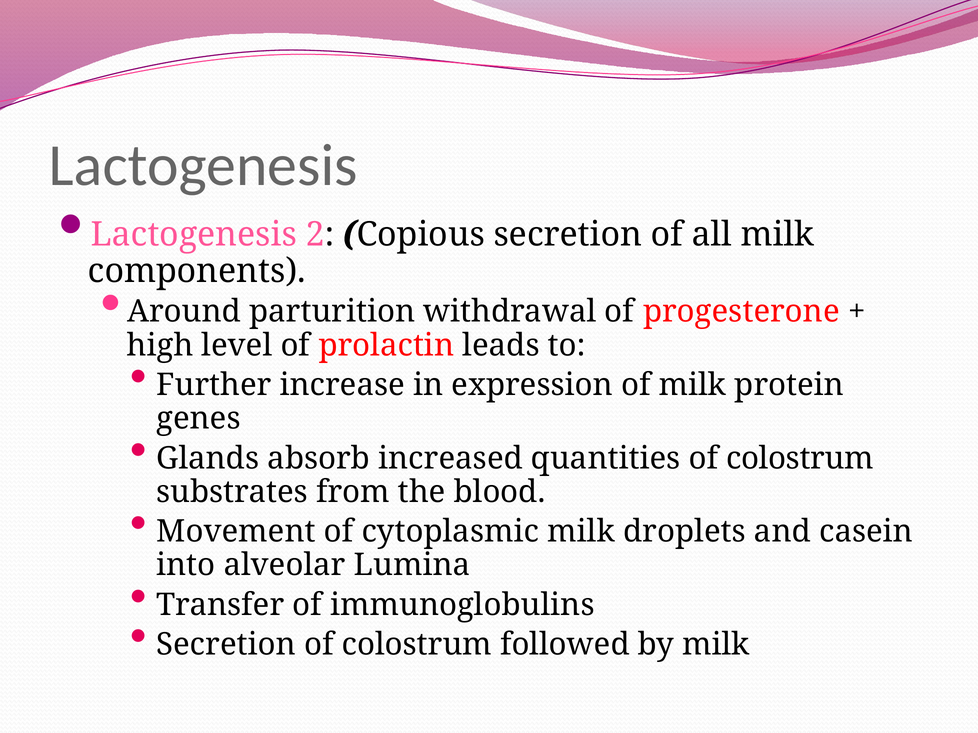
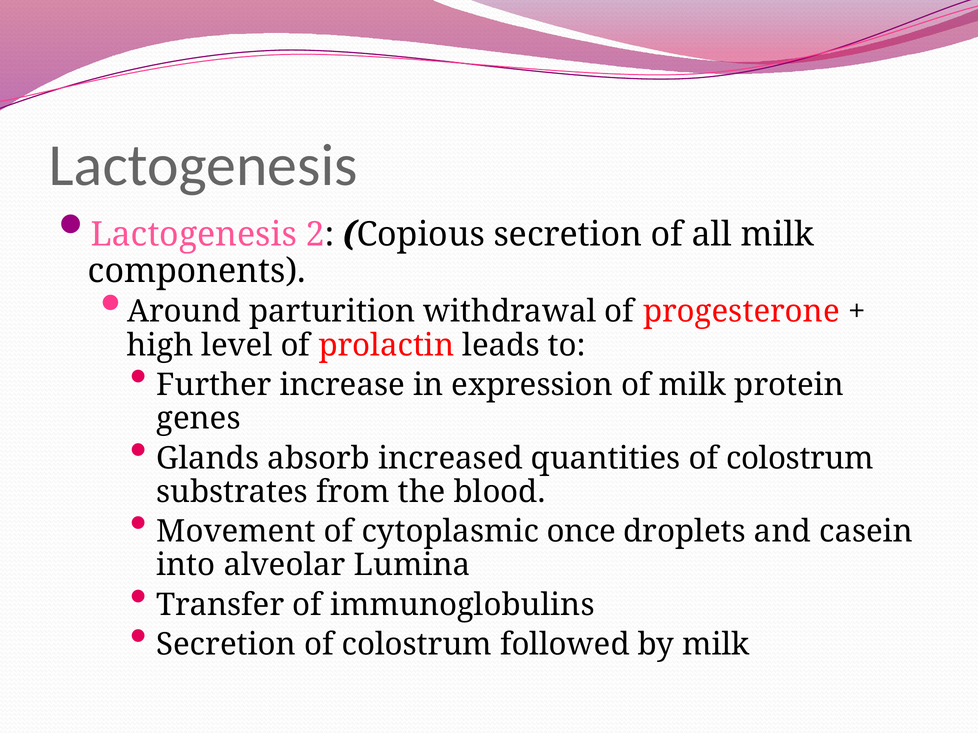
cytoplasmic milk: milk -> once
